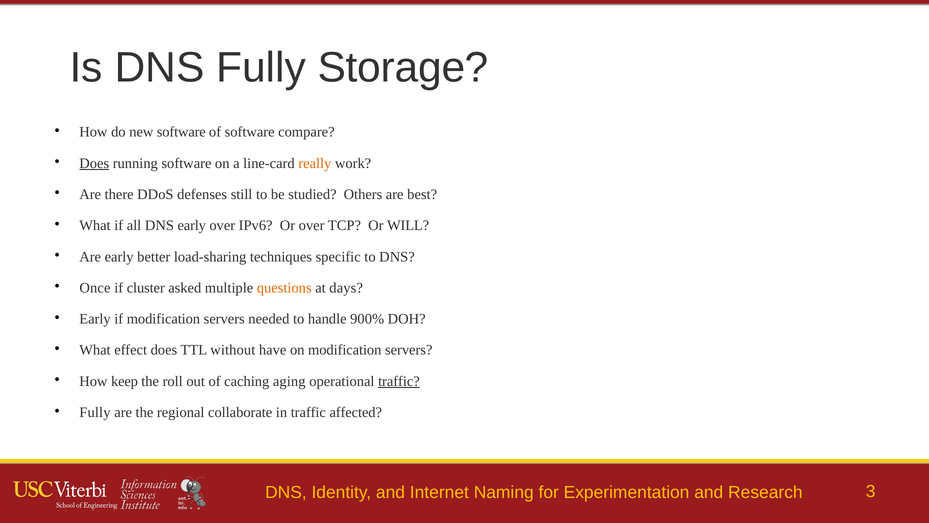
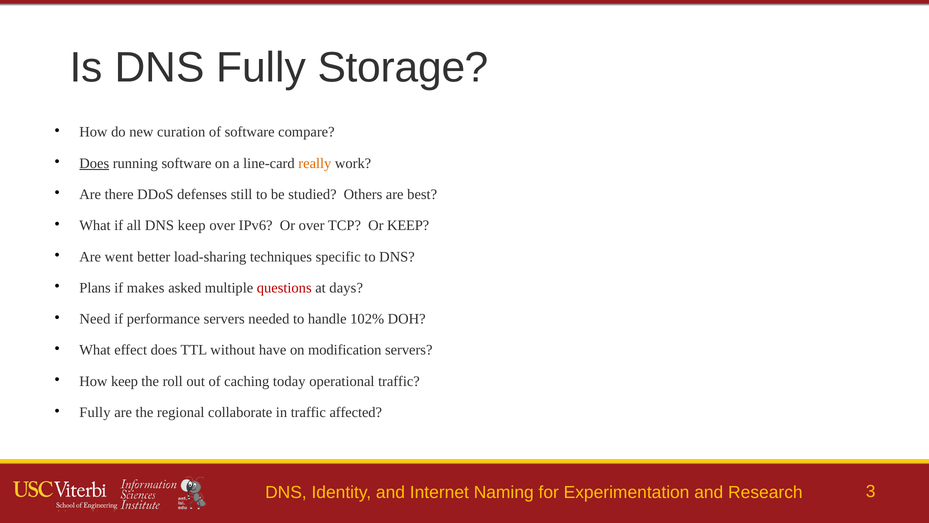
new software: software -> curation
DNS early: early -> keep
Or WILL: WILL -> KEEP
Are early: early -> went
Once: Once -> Plans
cluster: cluster -> makes
questions colour: orange -> red
Early at (95, 319): Early -> Need
if modification: modification -> performance
900%: 900% -> 102%
aging: aging -> today
traffic at (399, 381) underline: present -> none
